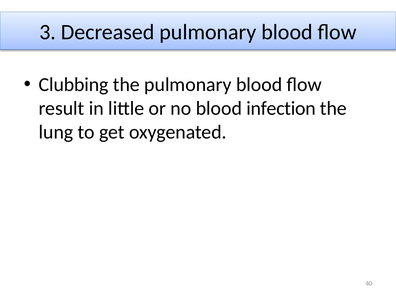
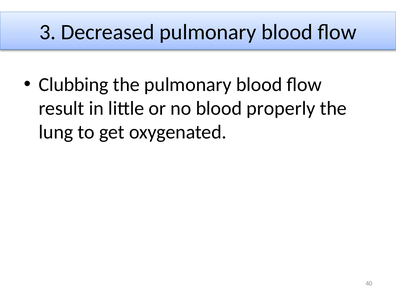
infection: infection -> properly
